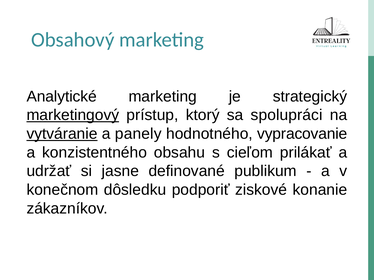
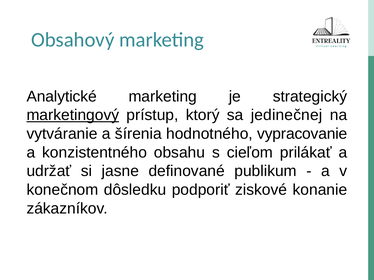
spolupráci: spolupráci -> jedinečnej
vytváranie underline: present -> none
panely: panely -> šírenia
